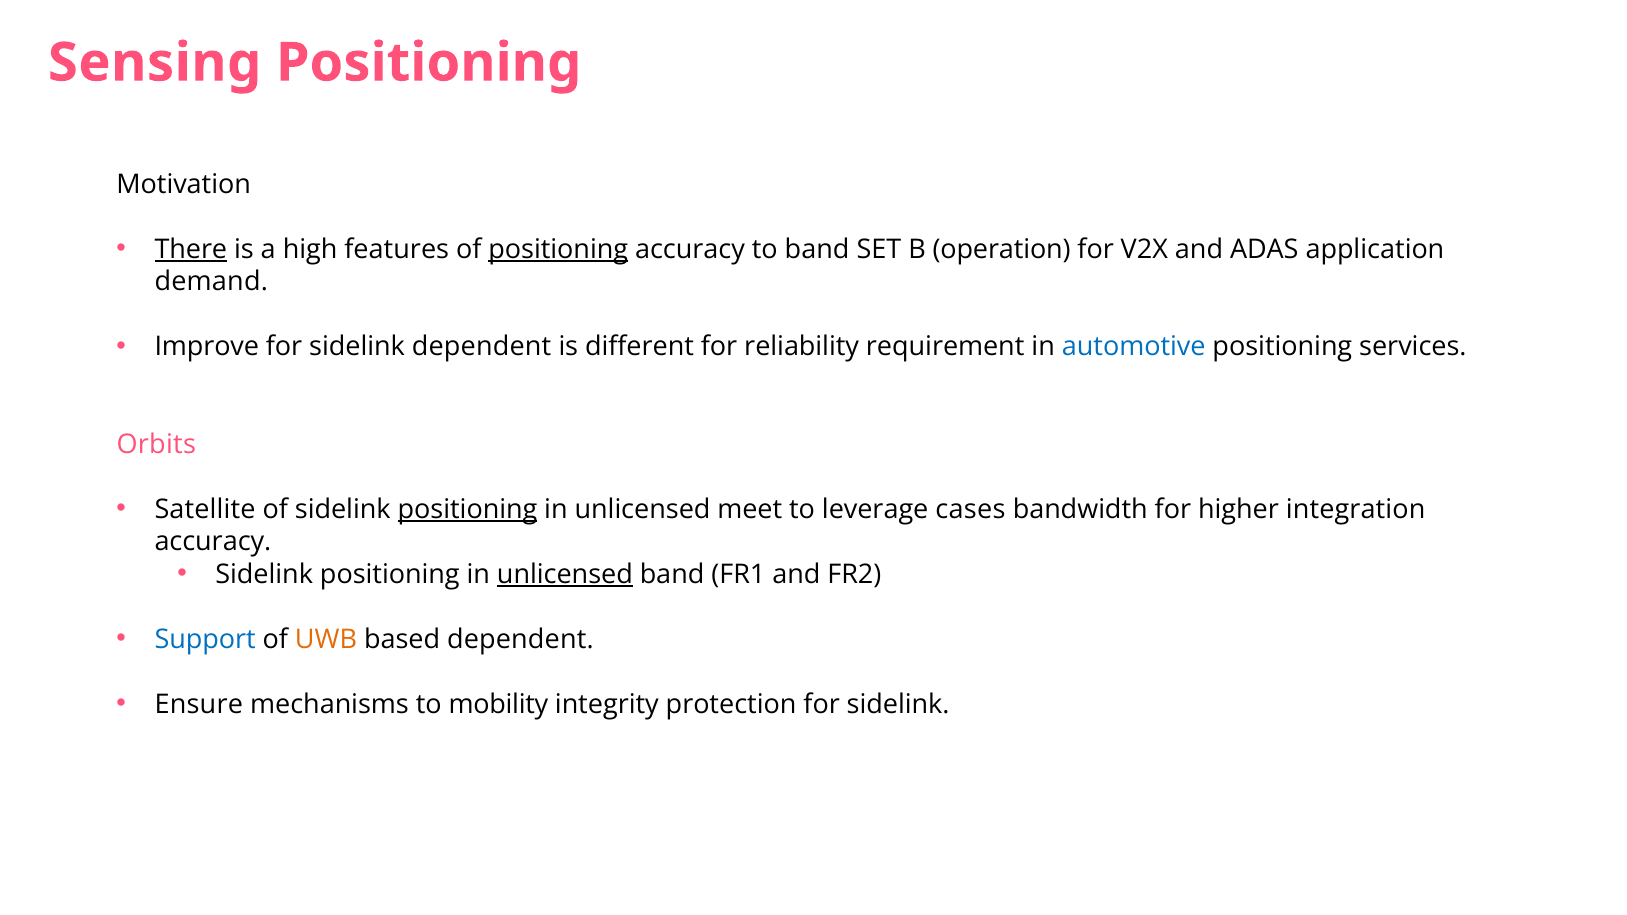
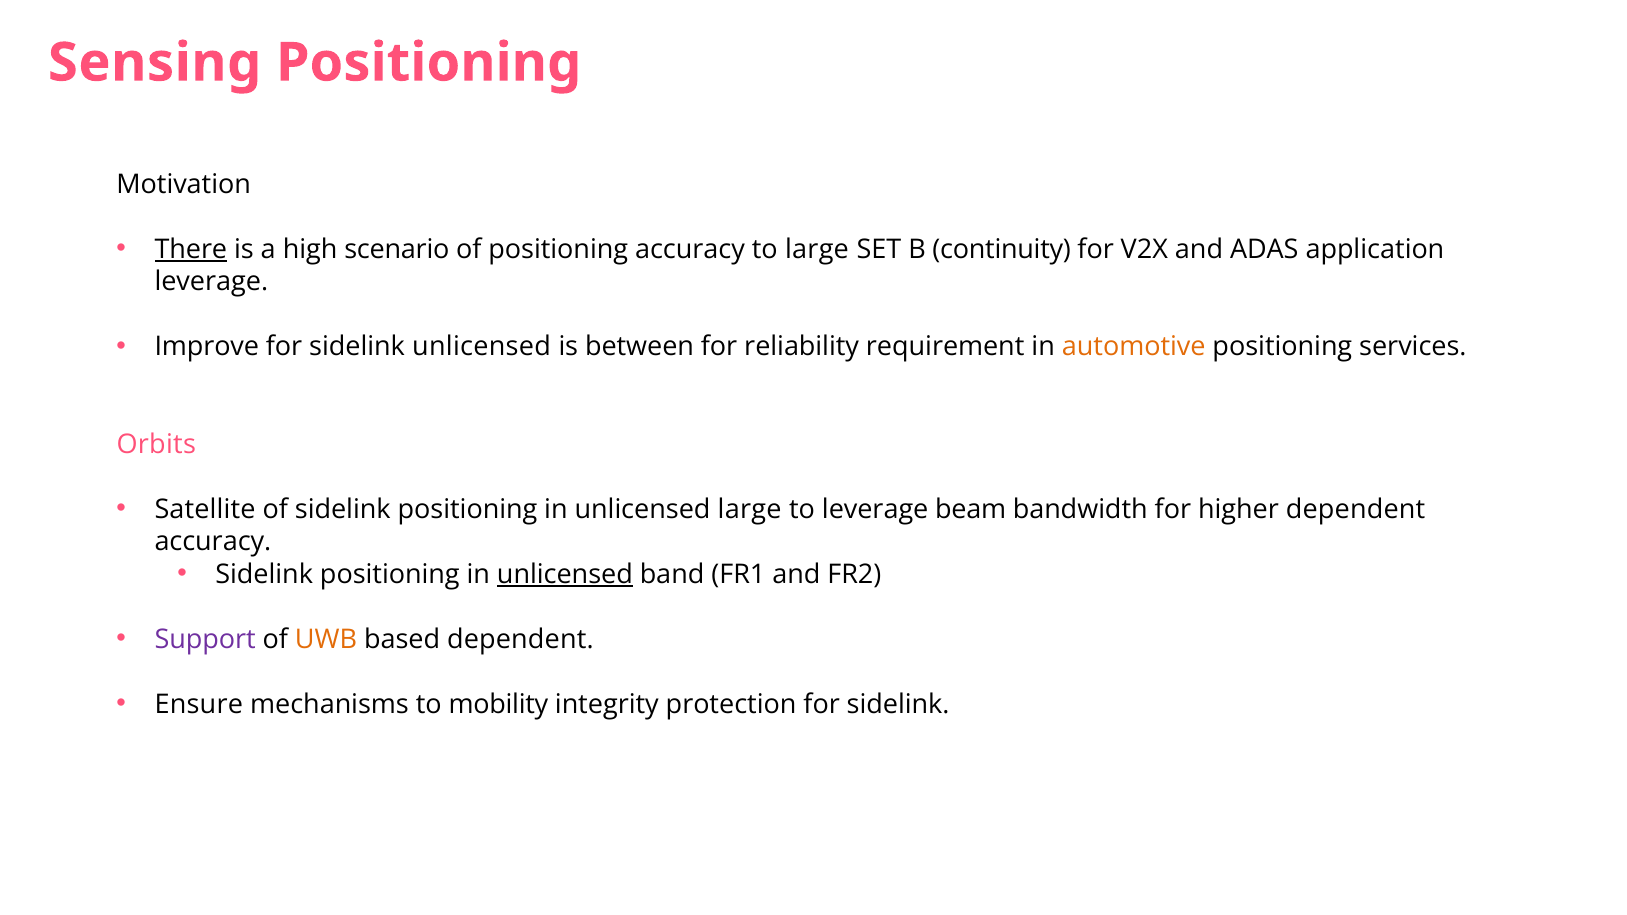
features: features -> scenario
positioning at (558, 250) underline: present -> none
to band: band -> large
operation: operation -> continuity
demand at (211, 282): demand -> leverage
sidelink dependent: dependent -> unlicensed
different: different -> between
automotive colour: blue -> orange
positioning at (468, 510) underline: present -> none
unlicensed meet: meet -> large
cases: cases -> beam
higher integration: integration -> dependent
Support colour: blue -> purple
